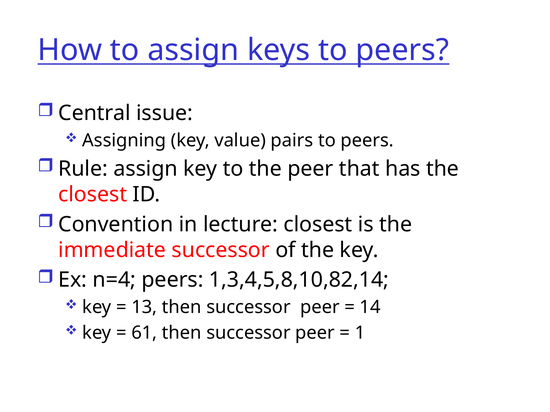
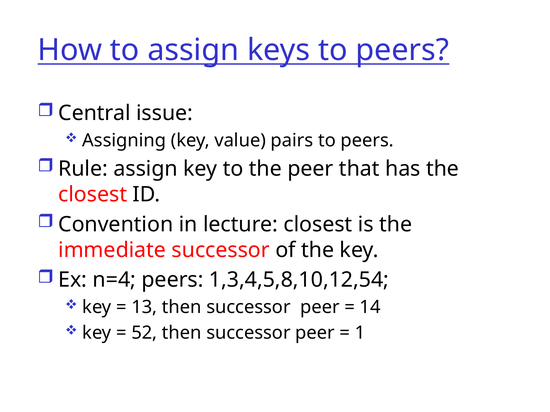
1,3,4,5,8,10,82,14: 1,3,4,5,8,10,82,14 -> 1,3,4,5,8,10,12,54
61: 61 -> 52
